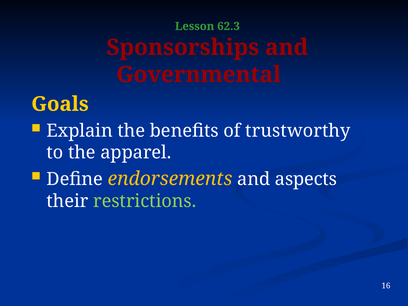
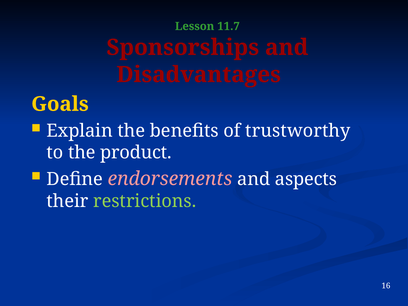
62.3: 62.3 -> 11.7
Governmental: Governmental -> Disadvantages
apparel: apparel -> product
endorsements colour: yellow -> pink
